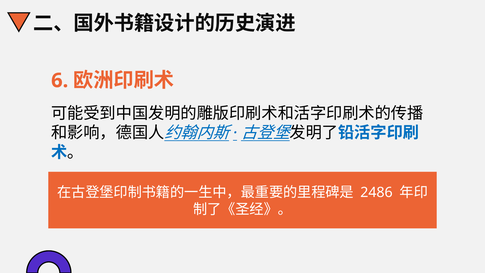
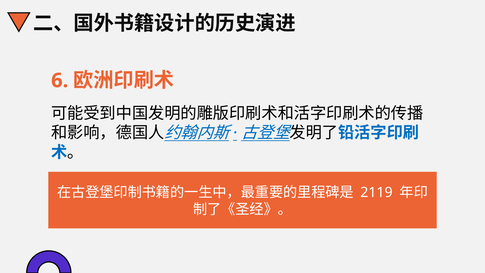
2486: 2486 -> 2119
